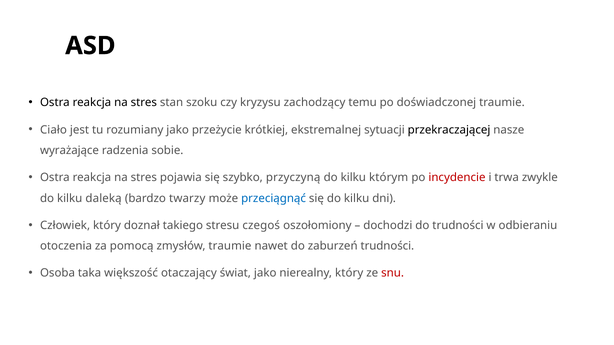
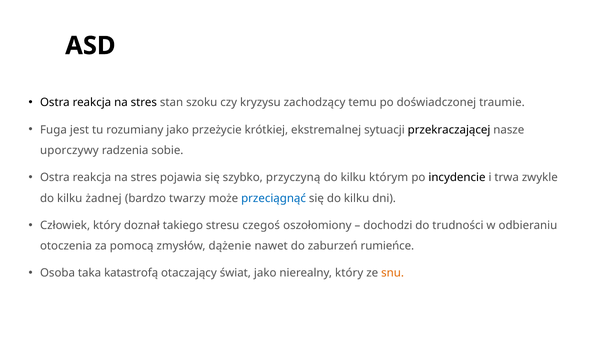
Ciało: Ciało -> Fuga
wyrażające: wyrażające -> uporczywy
incydencie colour: red -> black
daleką: daleką -> żadnej
zmysłów traumie: traumie -> dążenie
zaburzeń trudności: trudności -> rumieńce
większość: większość -> katastrofą
snu colour: red -> orange
